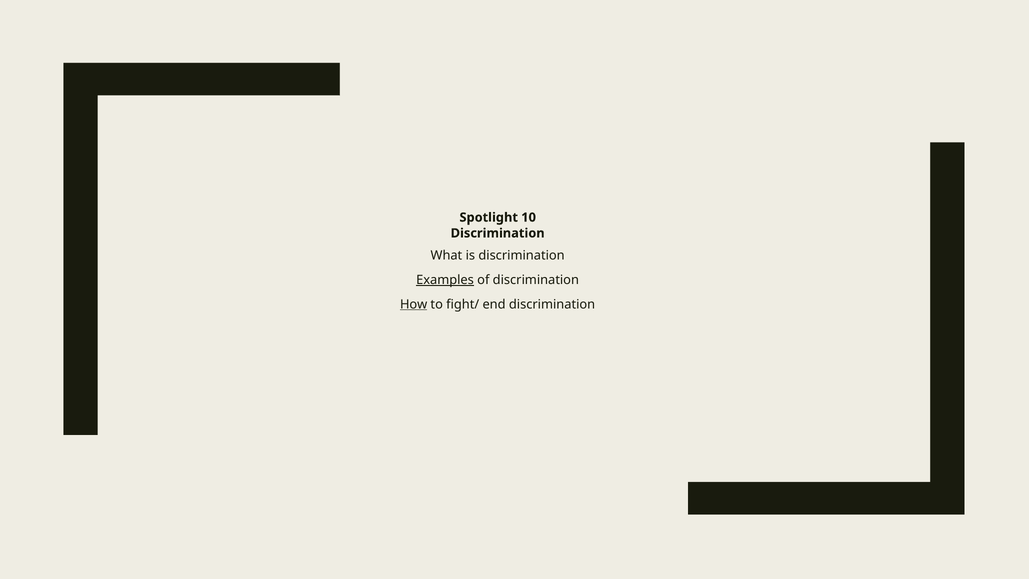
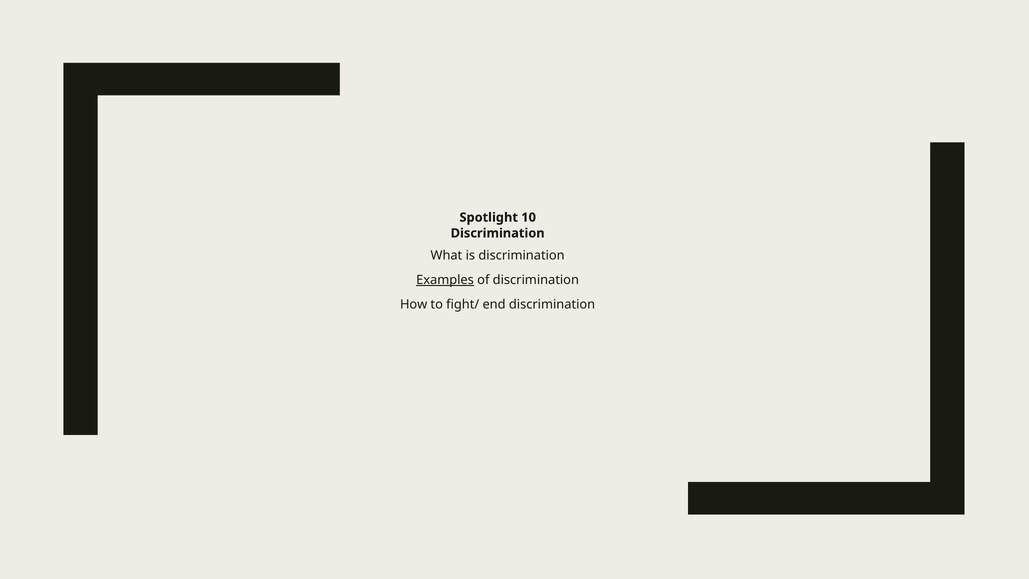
How underline: present -> none
